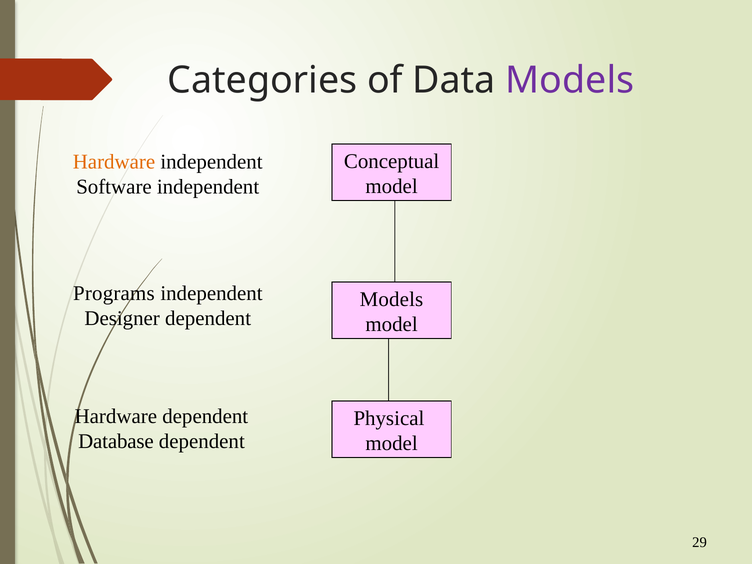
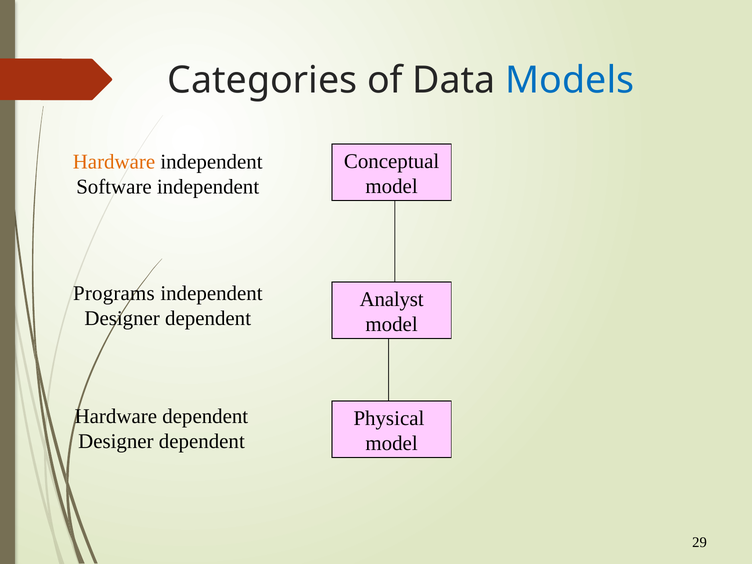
Models at (570, 80) colour: purple -> blue
Models at (391, 299): Models -> Analyst
Database at (116, 441): Database -> Designer
